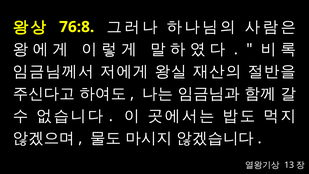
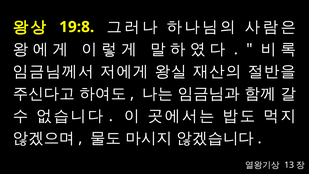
76:8: 76:8 -> 19:8
